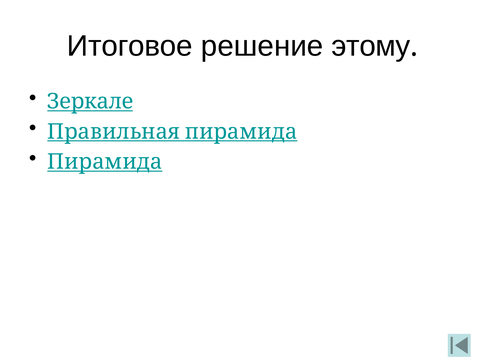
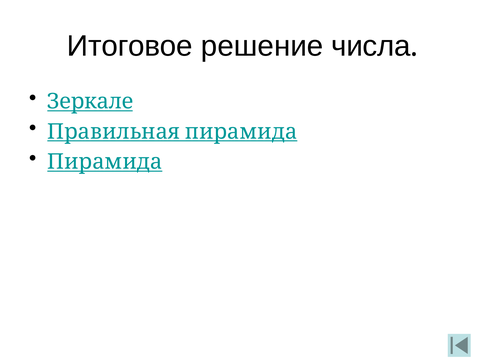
этому: этому -> числа
